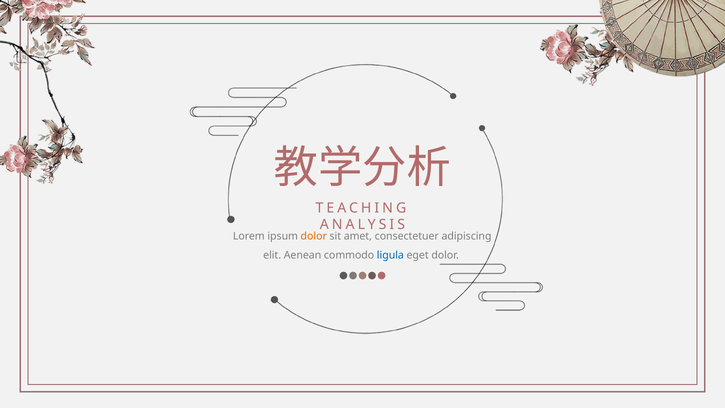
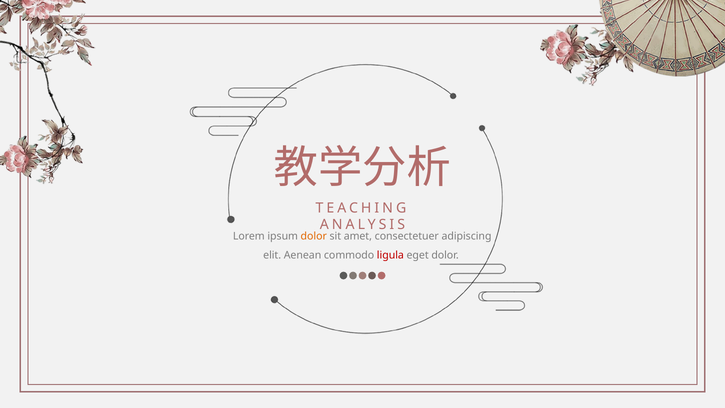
ligula colour: blue -> red
